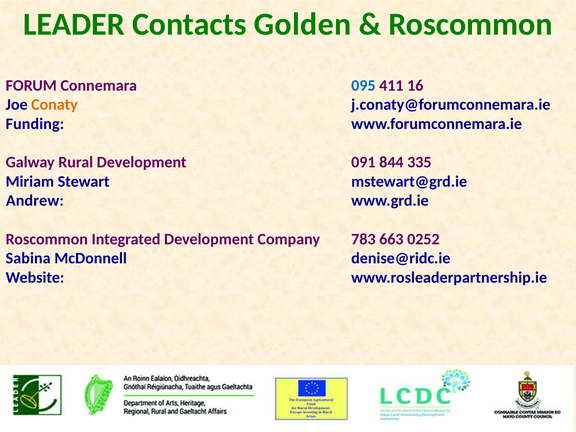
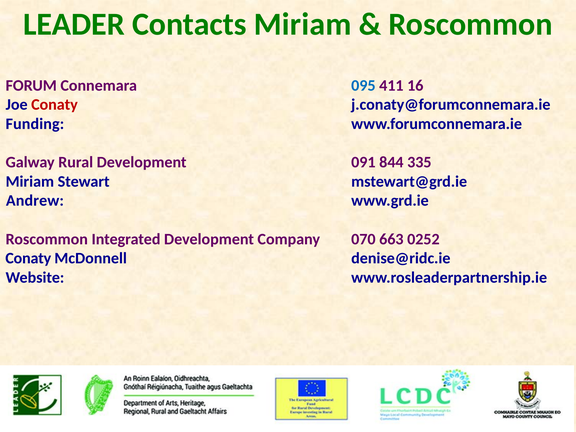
Contacts Golden: Golden -> Miriam
Conaty at (54, 105) colour: orange -> red
783: 783 -> 070
Sabina at (28, 258): Sabina -> Conaty
